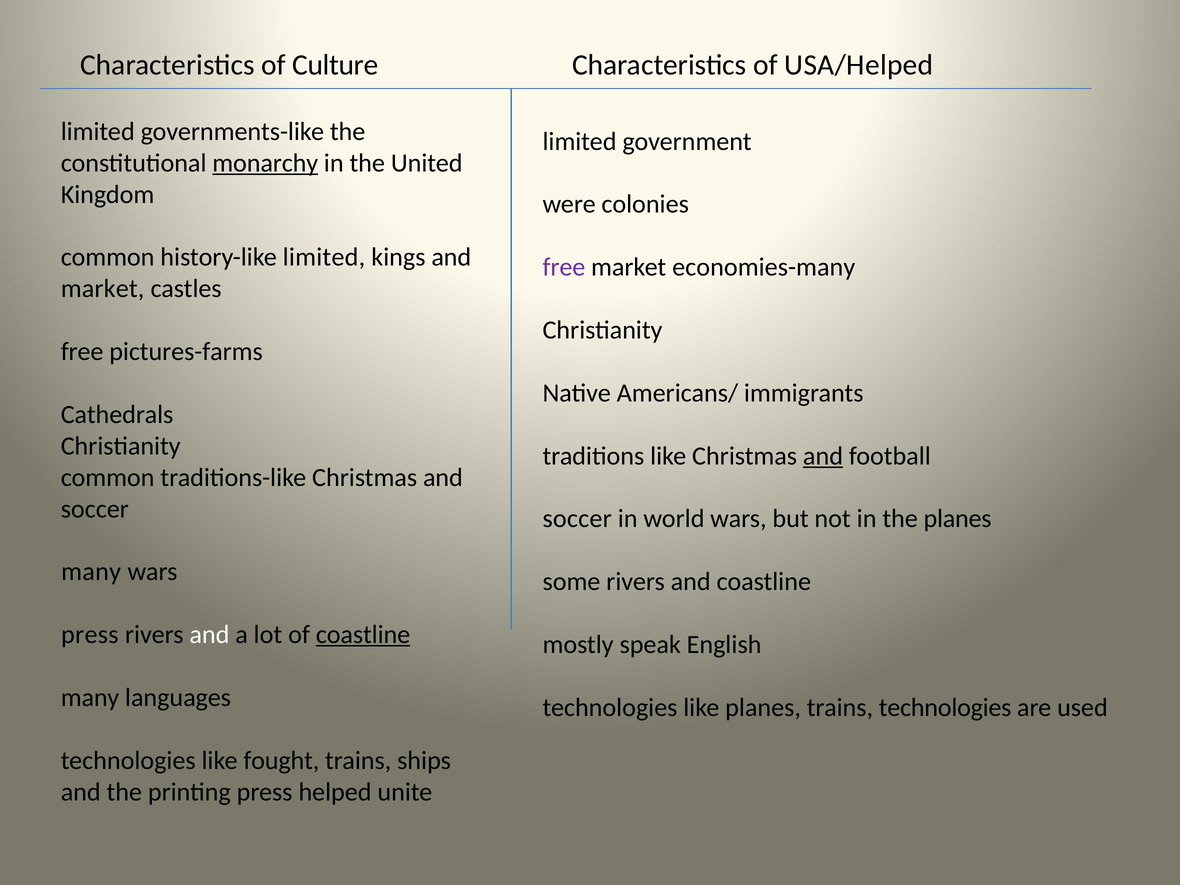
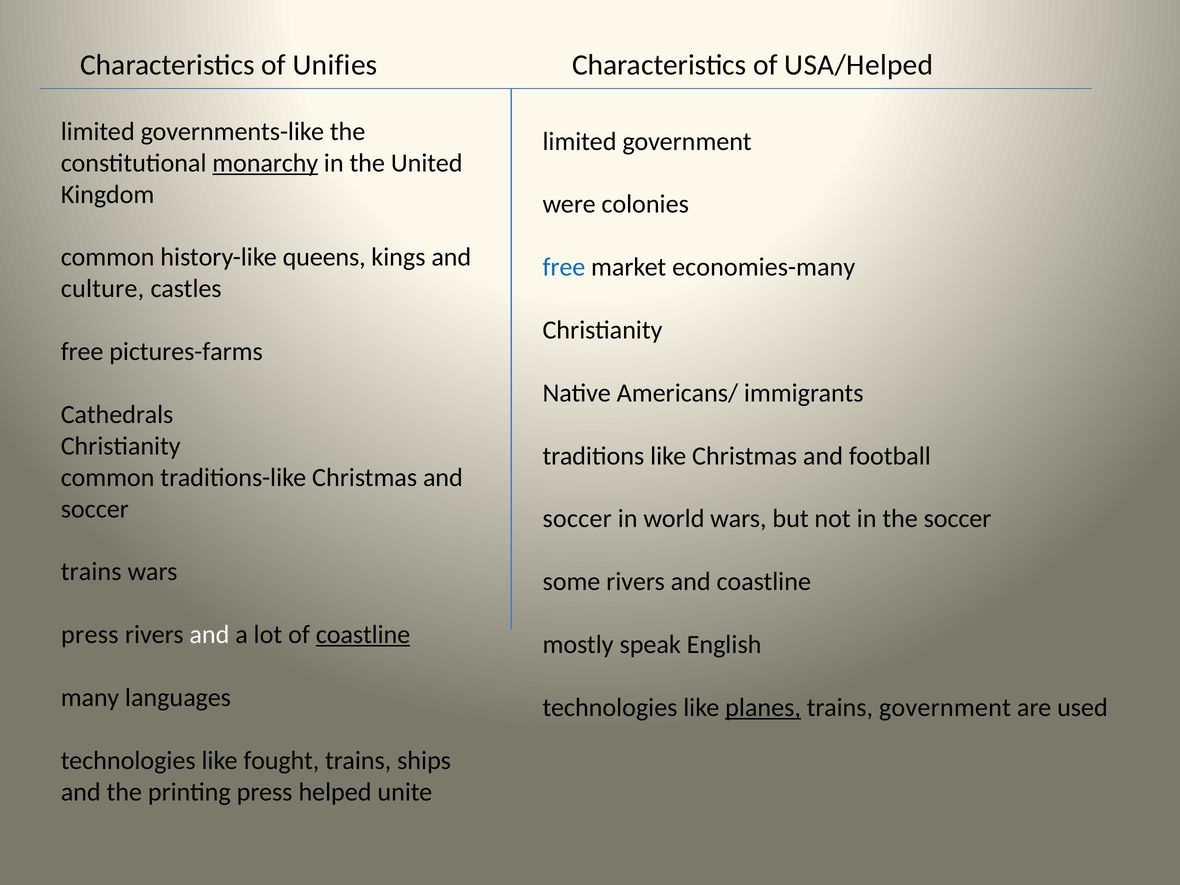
Culture: Culture -> Unifies
history-like limited: limited -> queens
free at (564, 267) colour: purple -> blue
market at (103, 289): market -> culture
and at (823, 456) underline: present -> none
the planes: planes -> soccer
many at (91, 572): many -> trains
planes at (763, 707) underline: none -> present
trains technologies: technologies -> government
